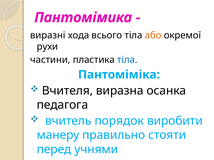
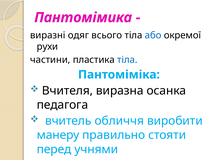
хода: хода -> одяг
або colour: orange -> blue
порядок: порядок -> обличчя
